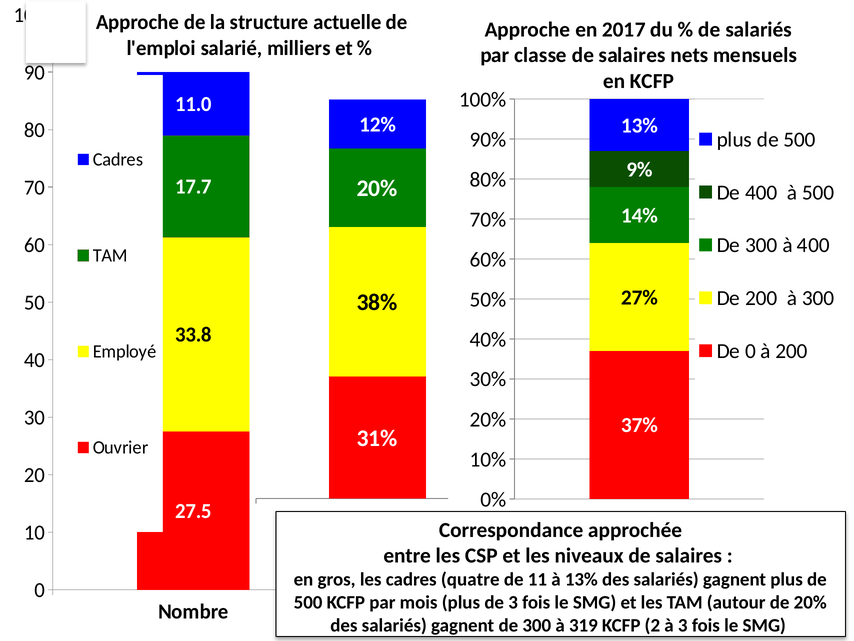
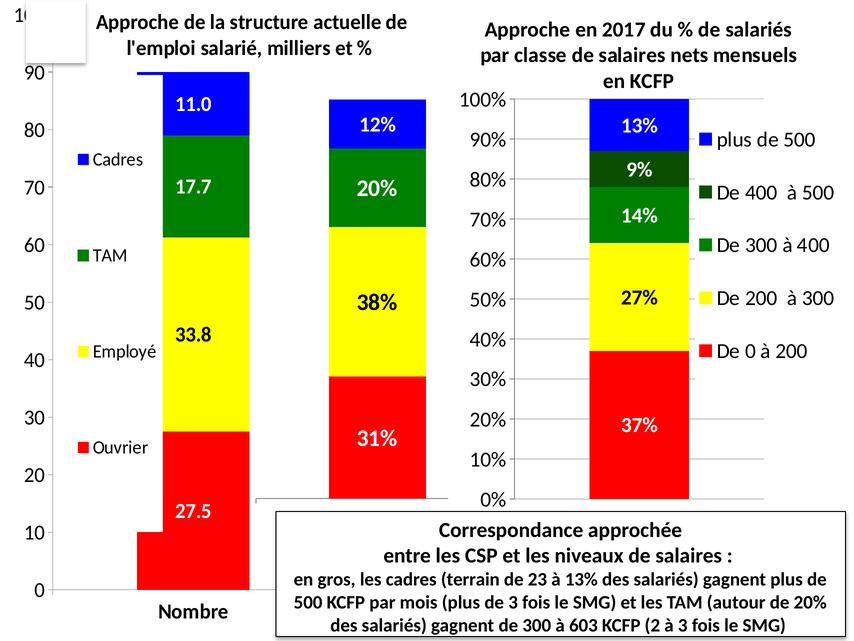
quatre: quatre -> terrain
11: 11 -> 23
319: 319 -> 603
